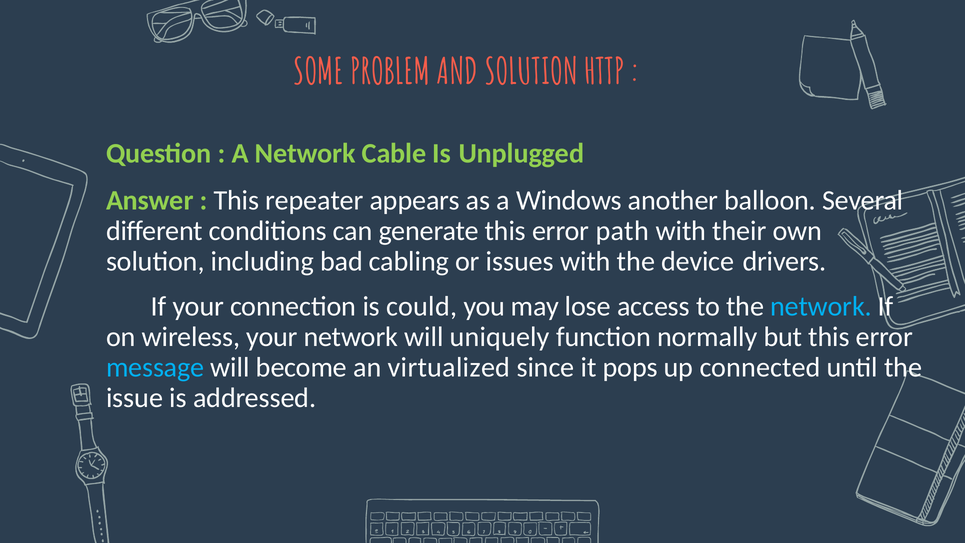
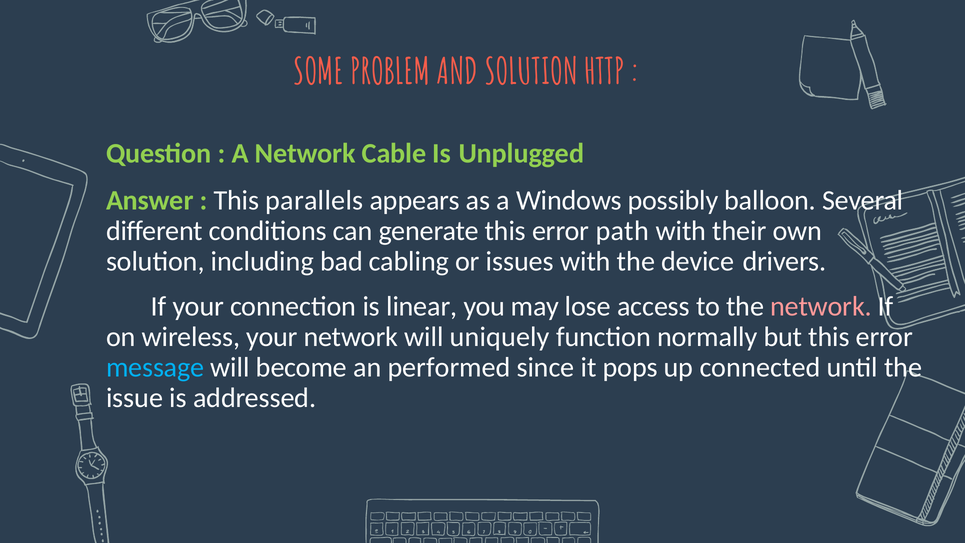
repeater: repeater -> parallels
another: another -> possibly
could: could -> linear
network at (821, 307) colour: light blue -> pink
virtualized: virtualized -> performed
